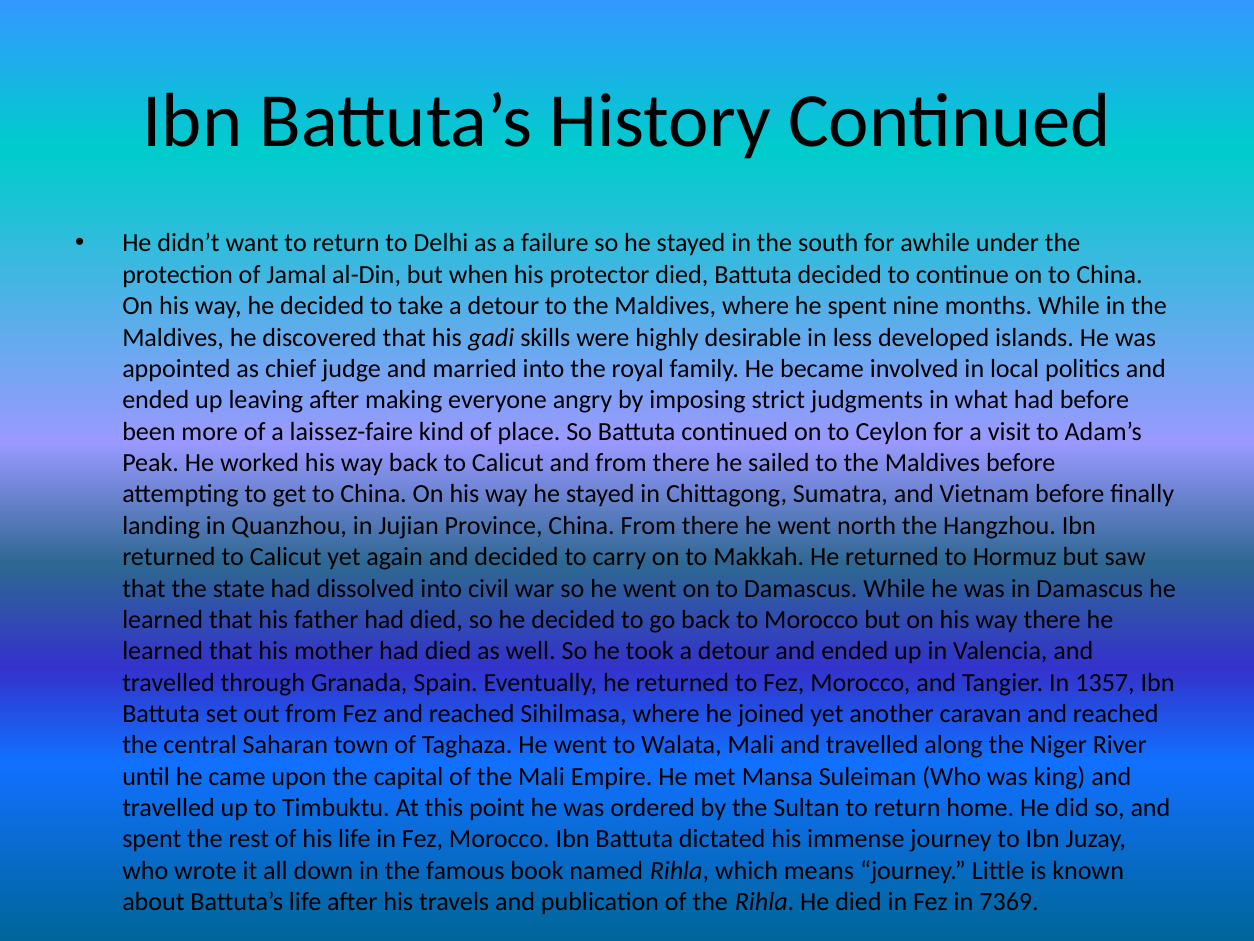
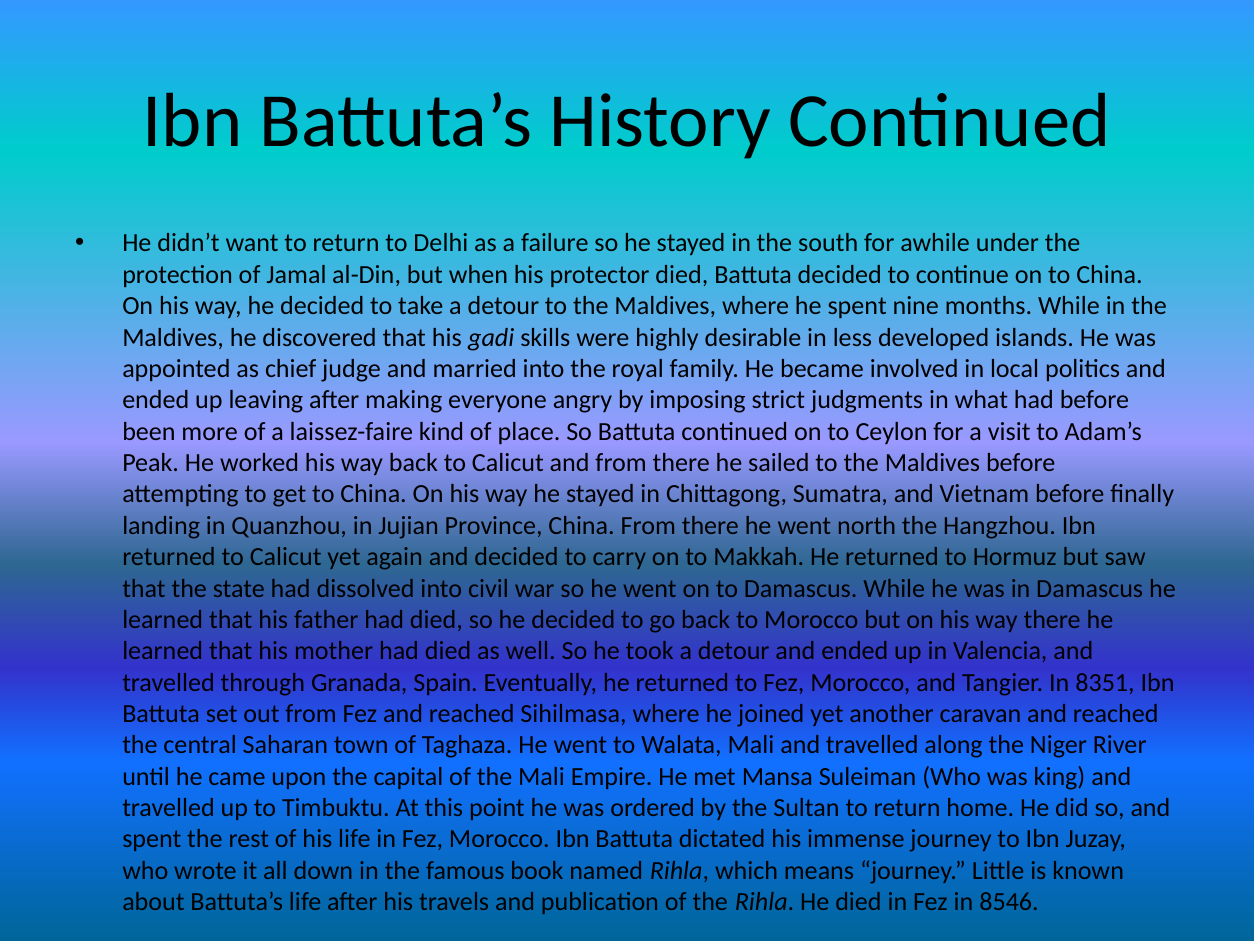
1357: 1357 -> 8351
7369: 7369 -> 8546
